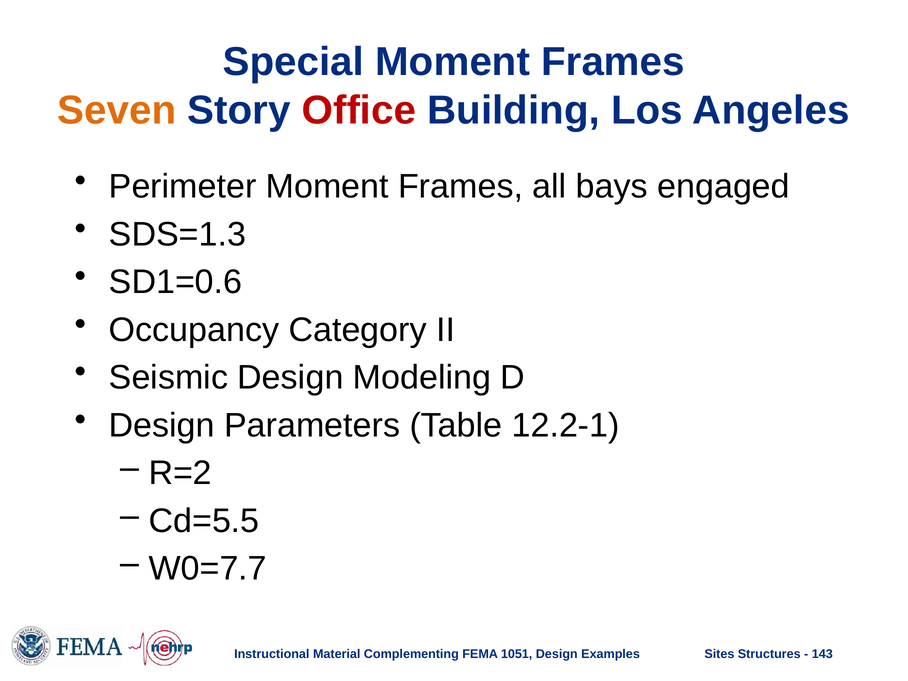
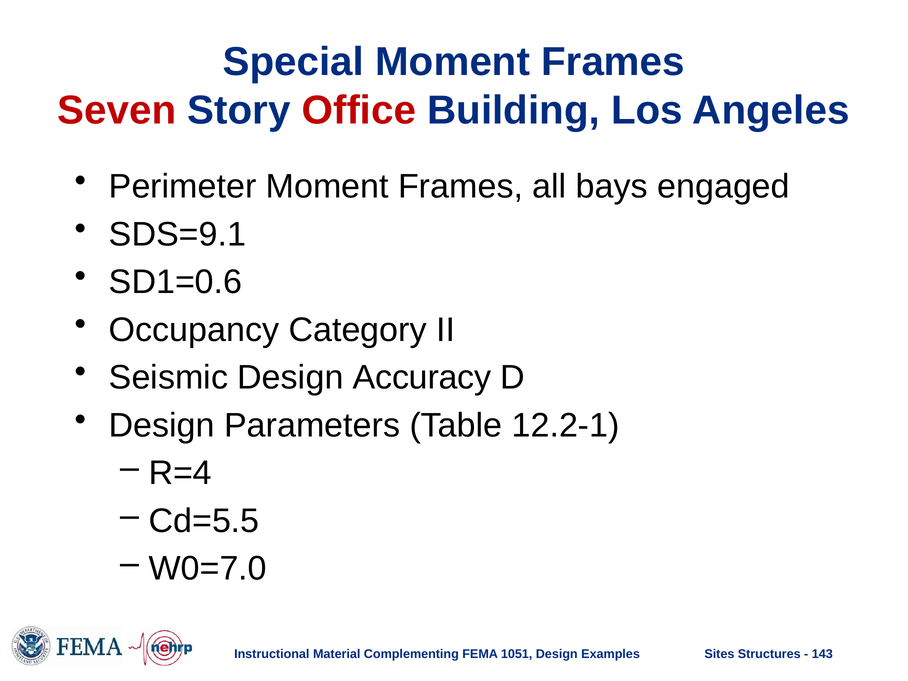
Seven colour: orange -> red
SDS=1.3: SDS=1.3 -> SDS=9.1
Modeling: Modeling -> Accuracy
R=2: R=2 -> R=4
W0=7.7: W0=7.7 -> W0=7.0
